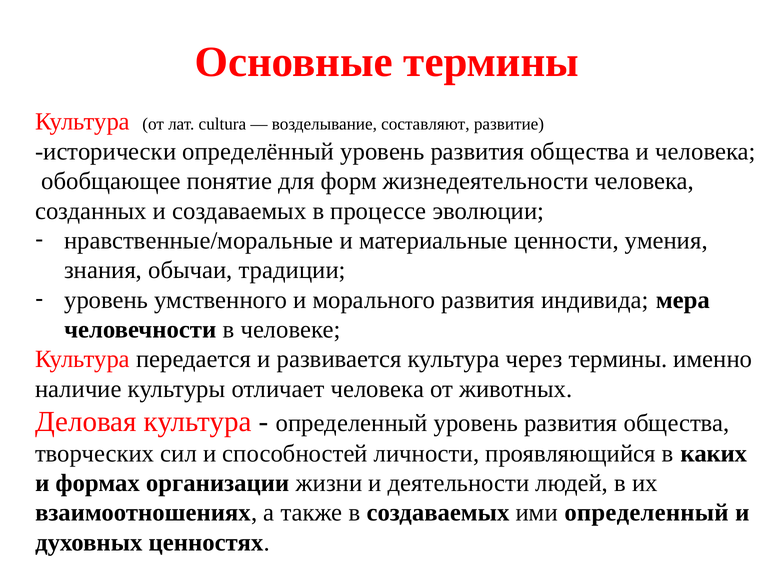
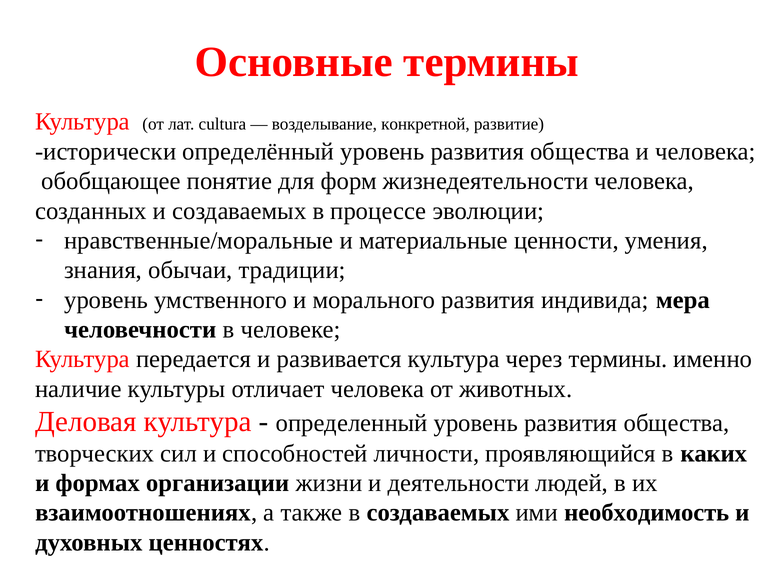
составляют: составляют -> конкретной
ими определенный: определенный -> необходимость
